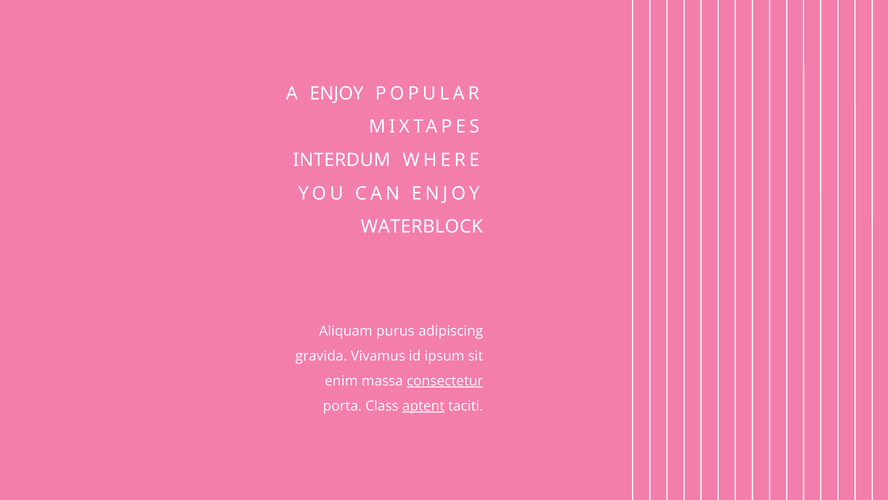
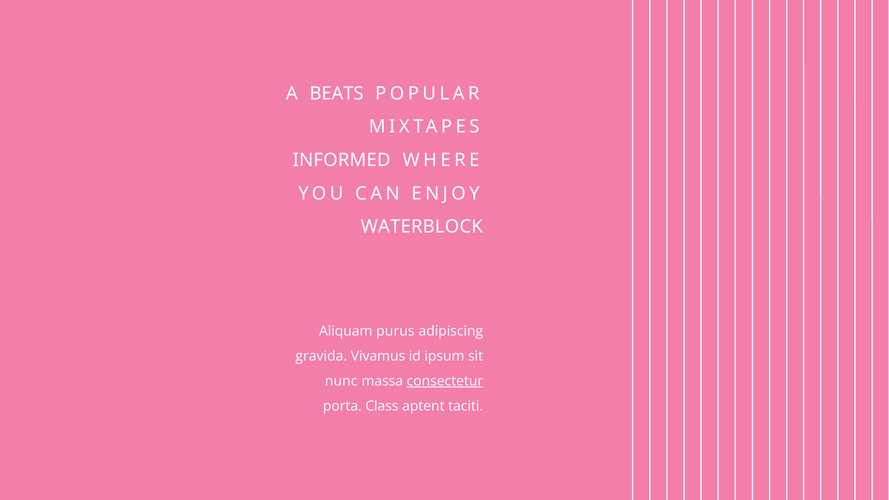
A ENJOY: ENJOY -> BEATS
INTERDUM: INTERDUM -> INFORMED
enim: enim -> nunc
aptent underline: present -> none
